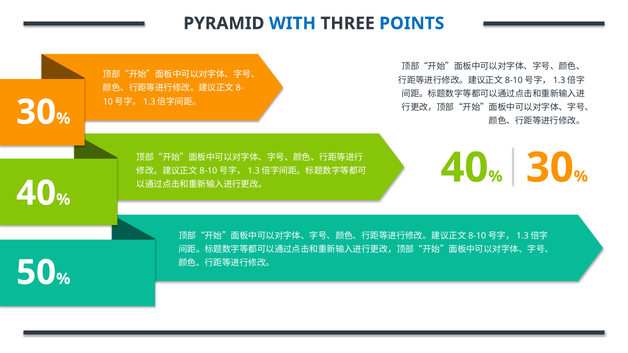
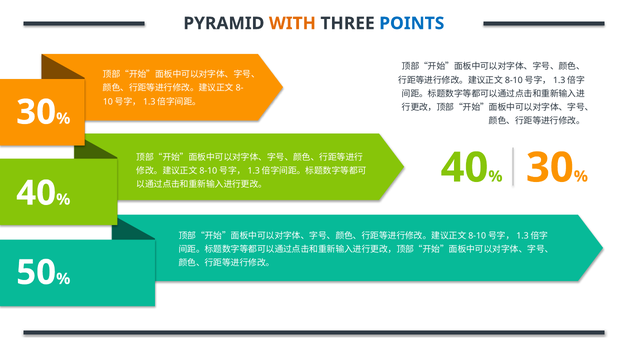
WITH colour: blue -> orange
